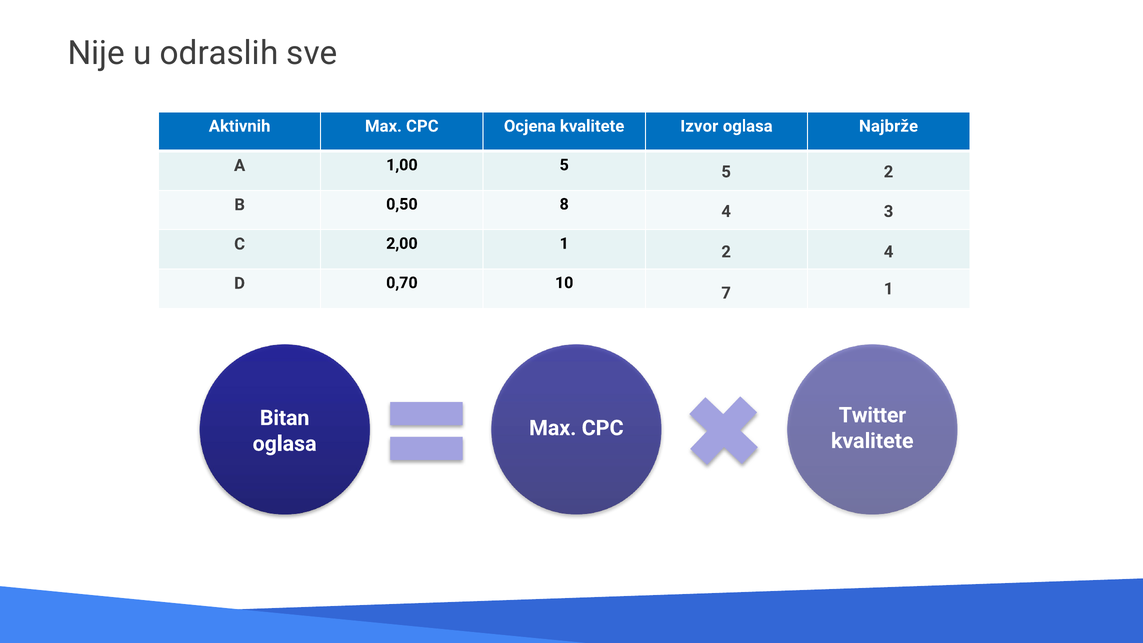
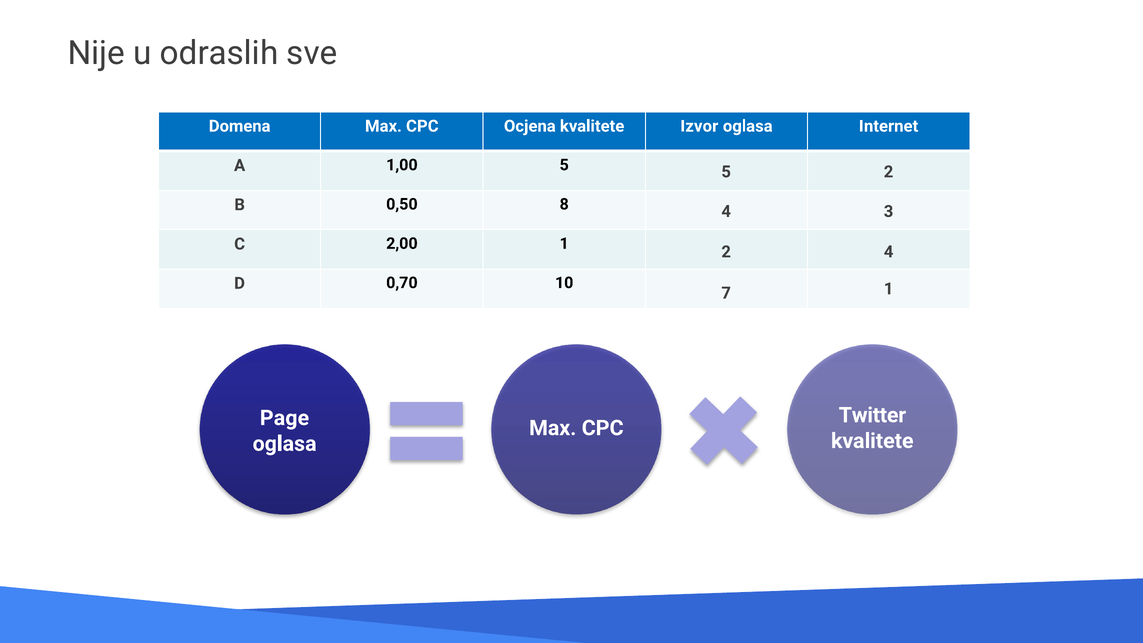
Aktivnih: Aktivnih -> Domena
Najbrže: Najbrže -> Internet
Bitan: Bitan -> Page
